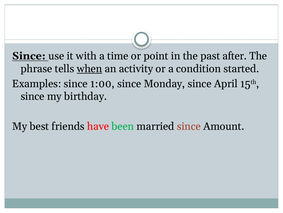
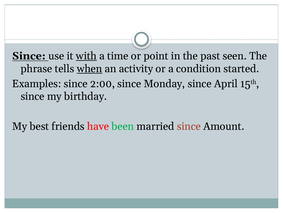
with underline: none -> present
after: after -> seen
1:00: 1:00 -> 2:00
